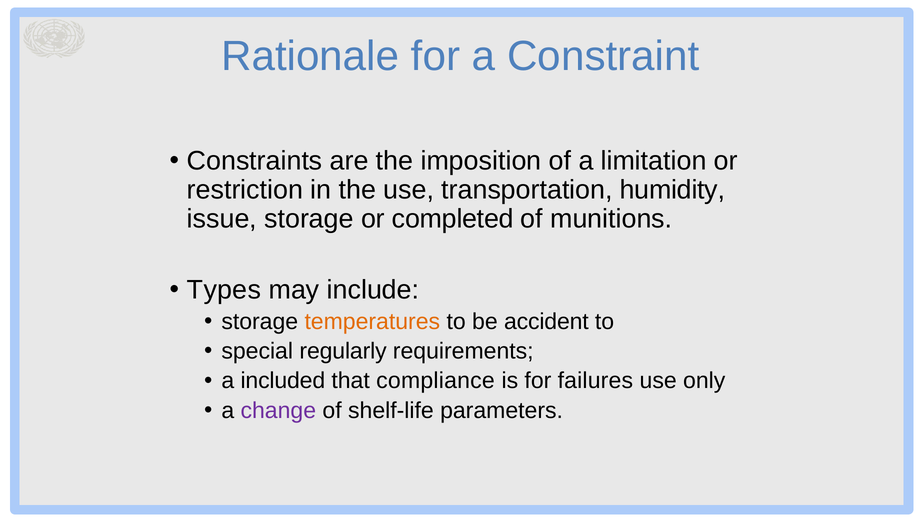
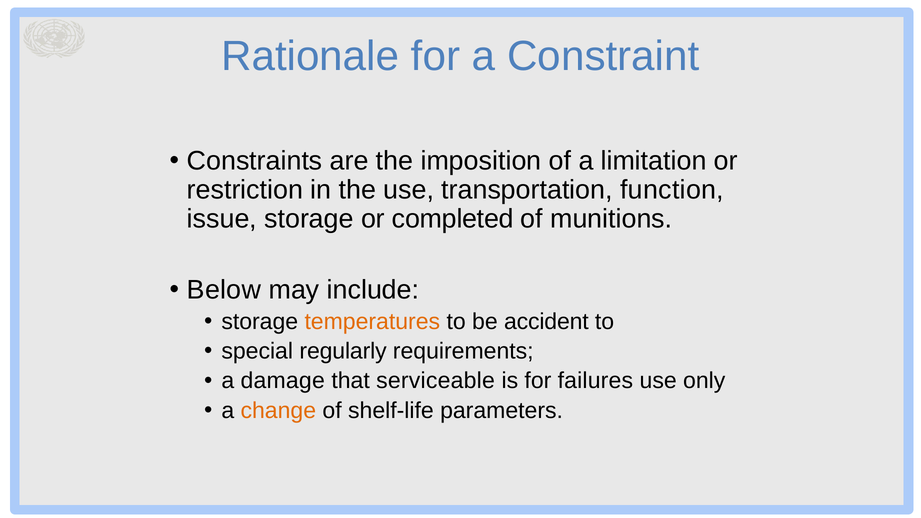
humidity: humidity -> function
Types: Types -> Below
included: included -> damage
compliance: compliance -> serviceable
change colour: purple -> orange
